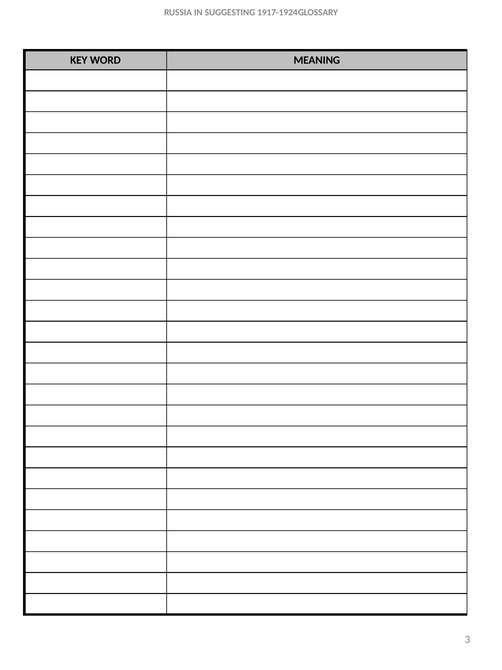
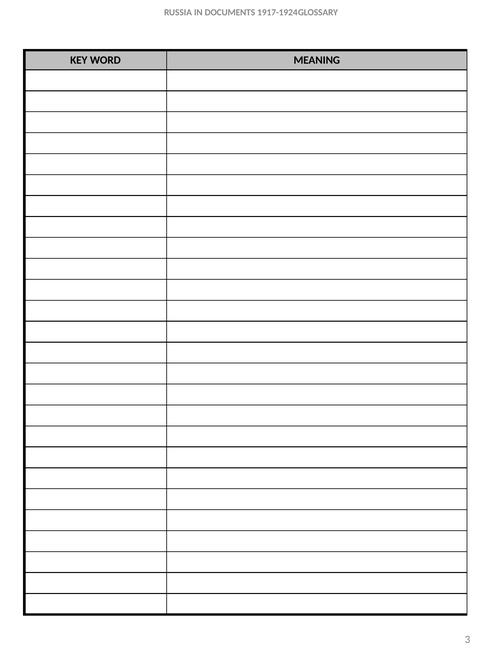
SUGGESTING: SUGGESTING -> DOCUMENTS
